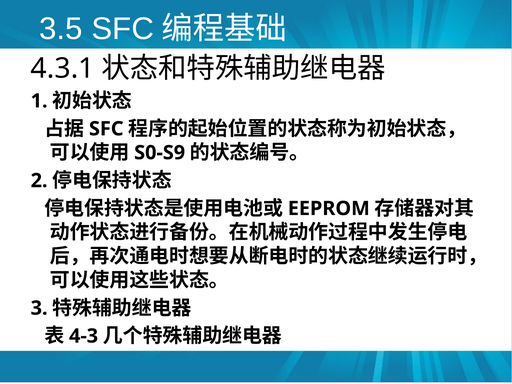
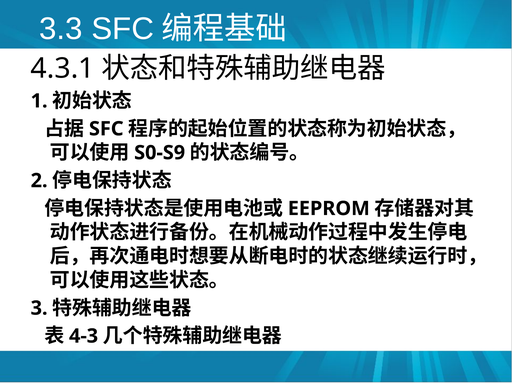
3.5: 3.5 -> 3.3
